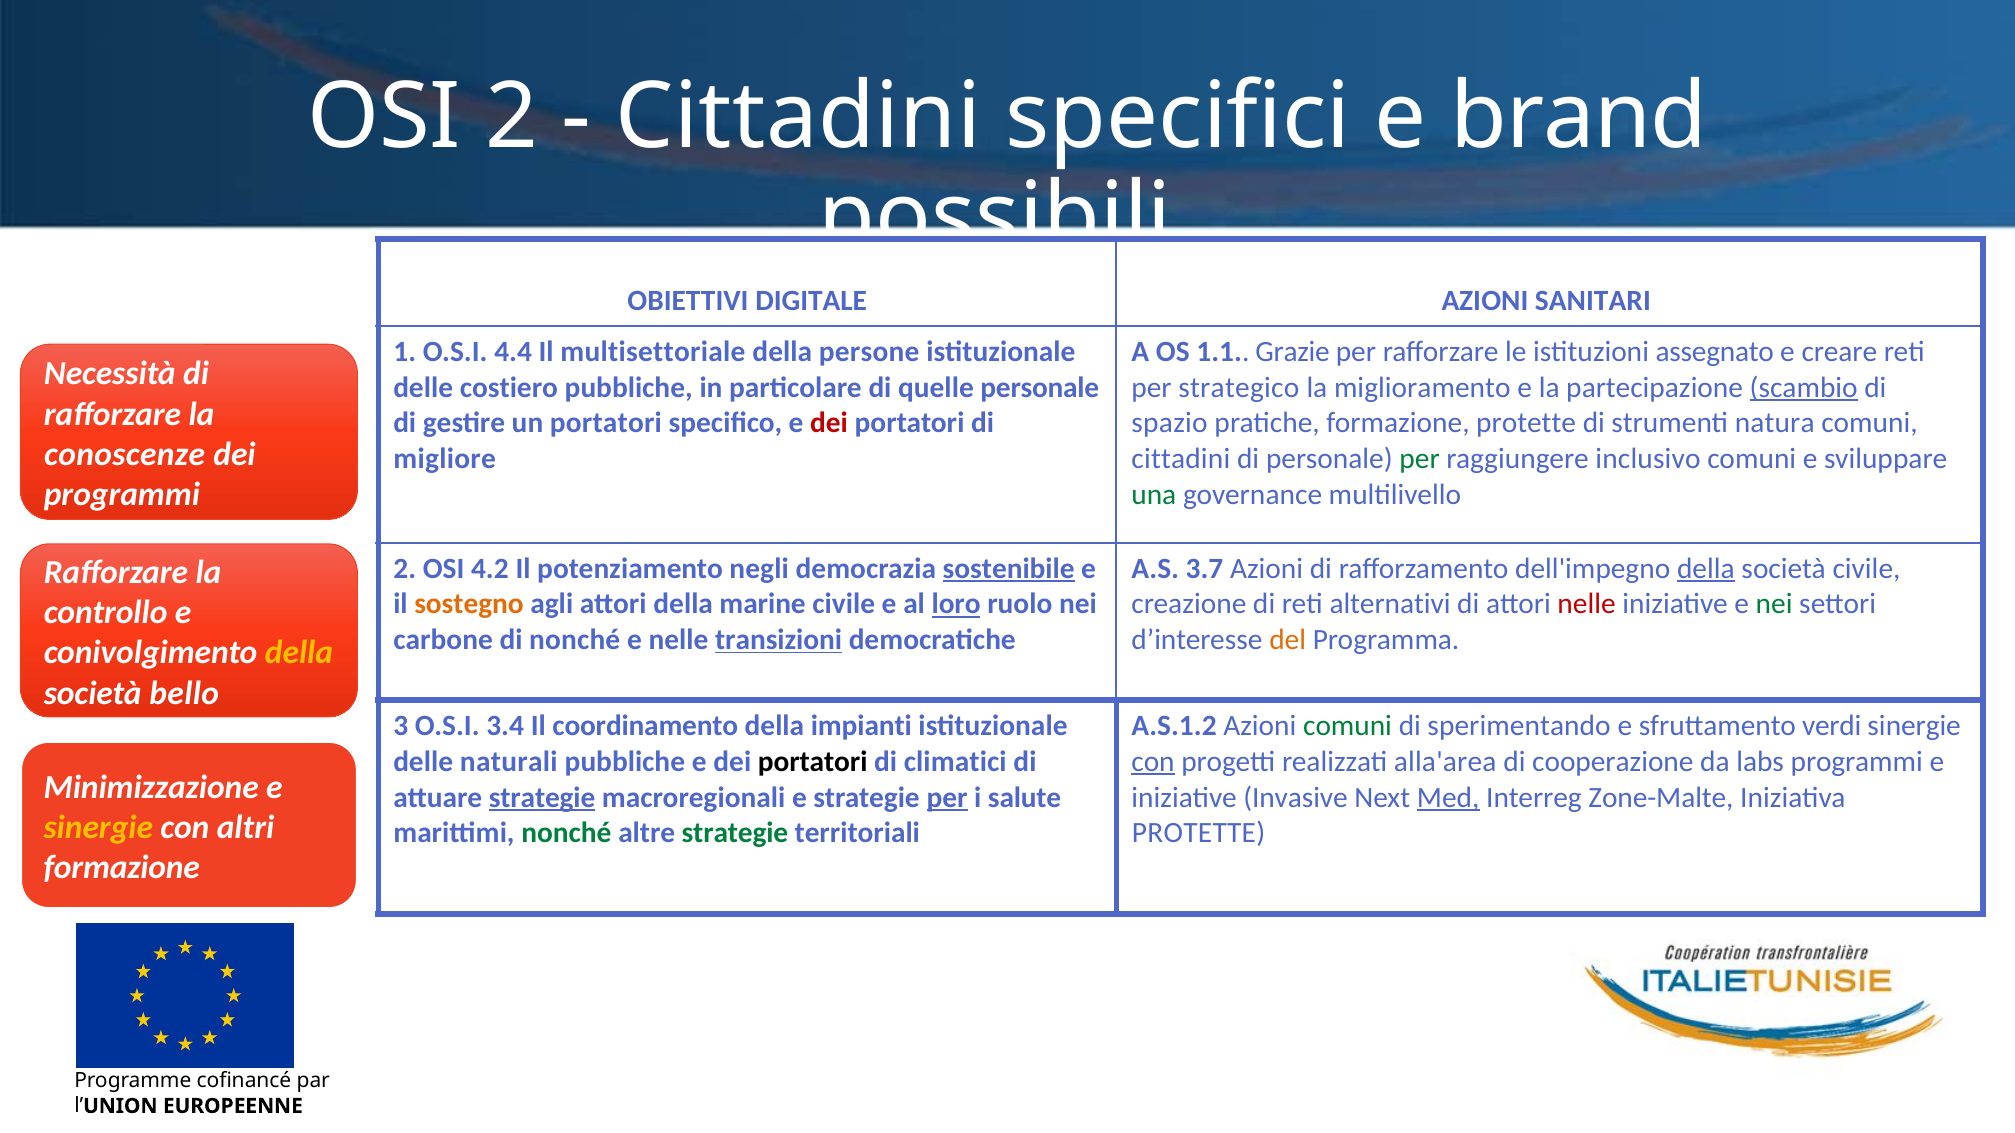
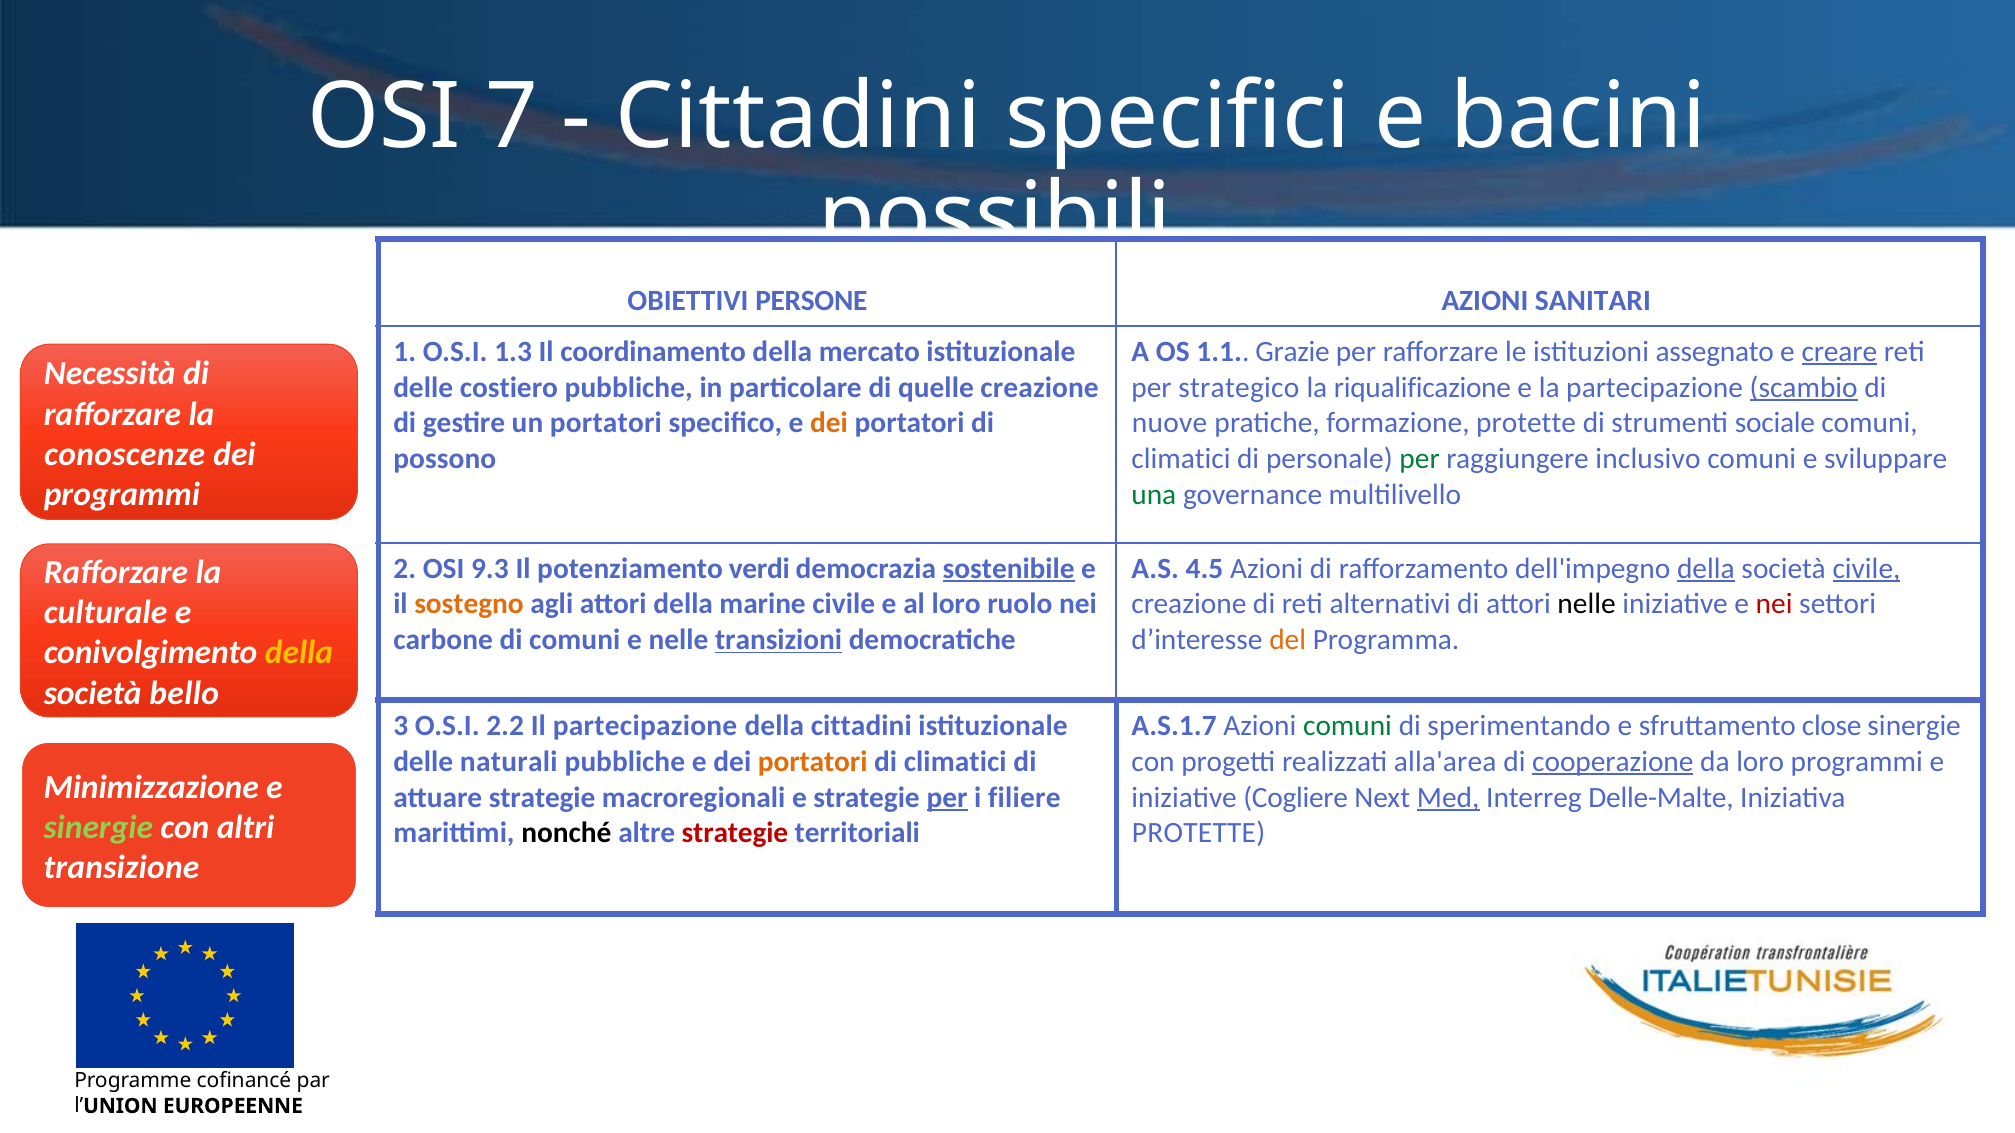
OSI 2: 2 -> 7
brand: brand -> bacini
DIGITALE: DIGITALE -> PERSONE
4.4: 4.4 -> 1.3
multisettoriale: multisettoriale -> coordinamento
persone: persone -> mercato
creare underline: none -> present
quelle personale: personale -> creazione
miglioramento: miglioramento -> riqualificazione
dei at (829, 423) colour: red -> orange
spazio: spazio -> nuove
natura: natura -> sociale
migliore: migliore -> possono
cittadini at (1181, 459): cittadini -> climatici
4.2: 4.2 -> 9.3
negli: negli -> verdi
3.7: 3.7 -> 4.5
civile at (1866, 569) underline: none -> present
loro at (956, 604) underline: present -> none
nelle at (1587, 604) colour: red -> black
nei at (1774, 604) colour: green -> red
controllo: controllo -> culturale
di nonché: nonché -> comuni
3.4: 3.4 -> 2.2
Il coordinamento: coordinamento -> partecipazione
della impianti: impianti -> cittadini
A.S.1.2: A.S.1.2 -> A.S.1.7
verdi: verdi -> close
portatori at (813, 762) colour: black -> orange
con at (1153, 762) underline: present -> none
cooperazione underline: none -> present
da labs: labs -> loro
strategie at (542, 798) underline: present -> none
salute: salute -> filiere
Invasive: Invasive -> Cogliere
Zone-Malte: Zone-Malte -> Delle-Malte
sinergie at (98, 828) colour: yellow -> light green
nonché at (566, 833) colour: green -> black
strategie at (735, 833) colour: green -> red
formazione at (122, 868): formazione -> transizione
